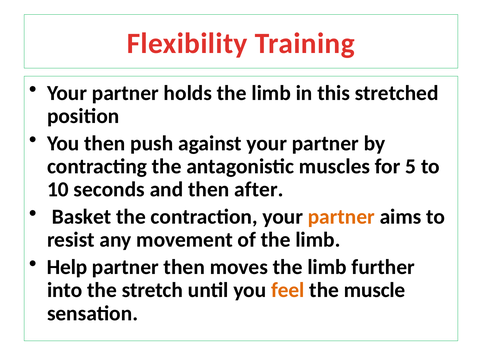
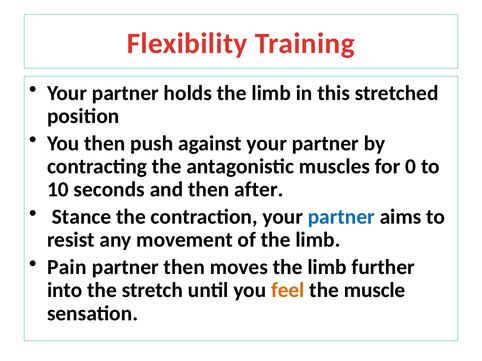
5: 5 -> 0
Basket: Basket -> Stance
partner at (341, 217) colour: orange -> blue
Help: Help -> Pain
